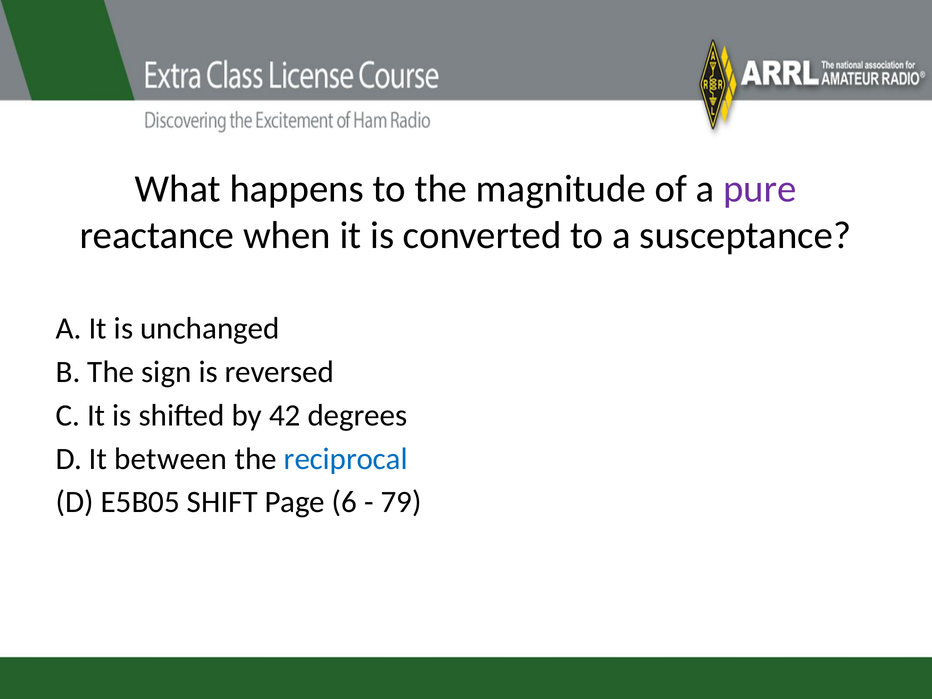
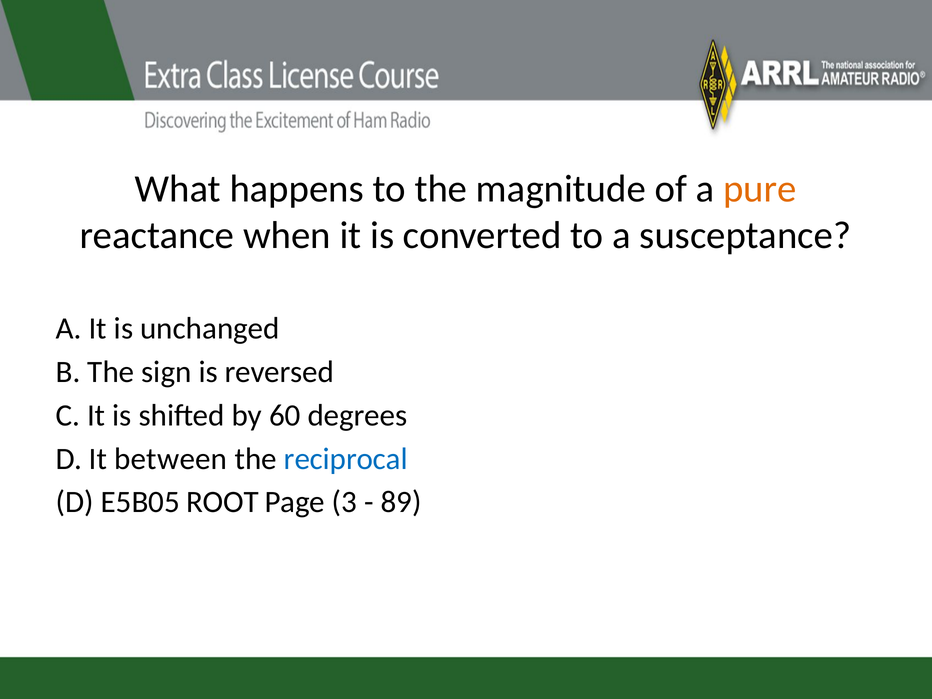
pure colour: purple -> orange
42: 42 -> 60
SHIFT: SHIFT -> ROOT
6: 6 -> 3
79: 79 -> 89
